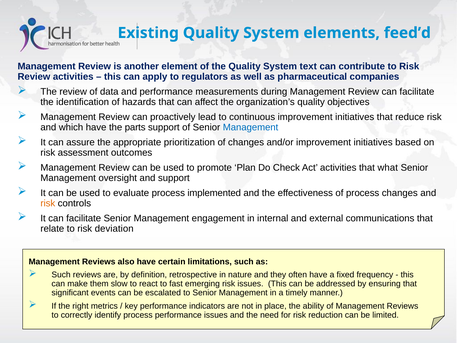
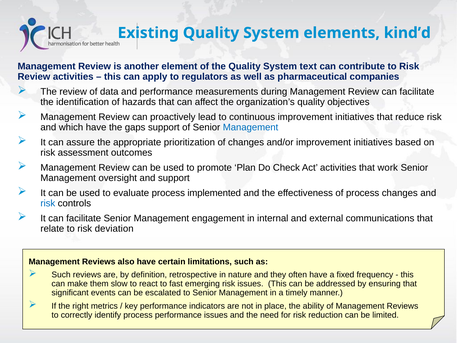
feed’d: feed’d -> kind’d
parts: parts -> gaps
what: what -> work
risk at (48, 203) colour: orange -> blue
